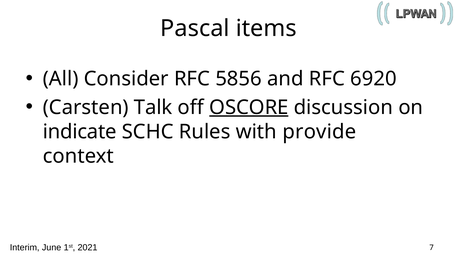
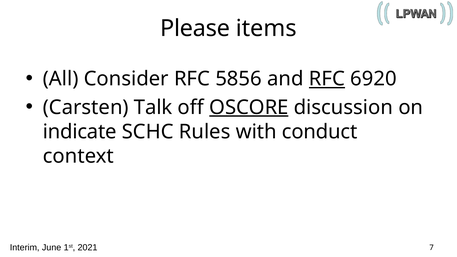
Pascal: Pascal -> Please
RFC at (327, 79) underline: none -> present
provide: provide -> conduct
